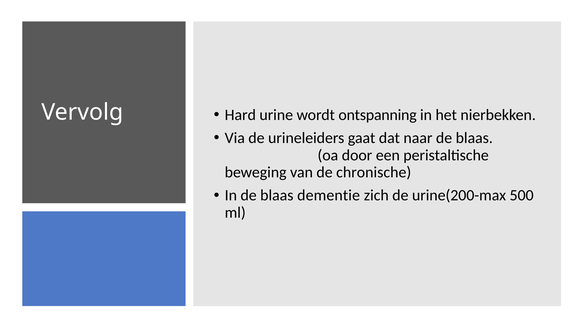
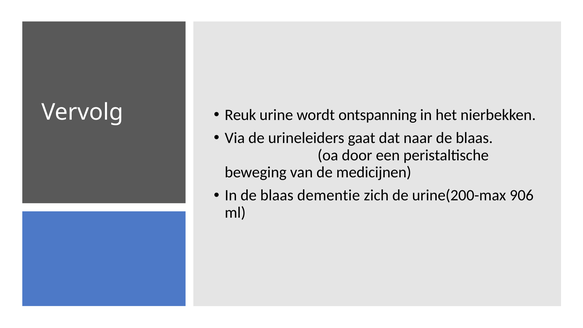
Hard: Hard -> Reuk
chronische: chronische -> medicijnen
500: 500 -> 906
